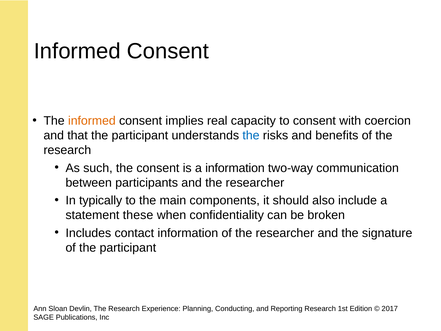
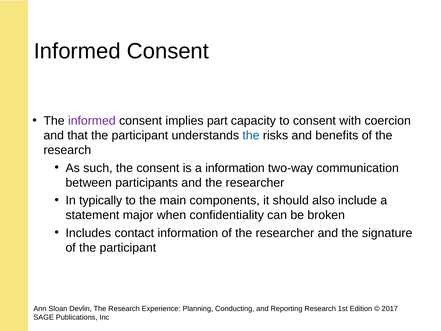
informed at (92, 121) colour: orange -> purple
real: real -> part
these: these -> major
